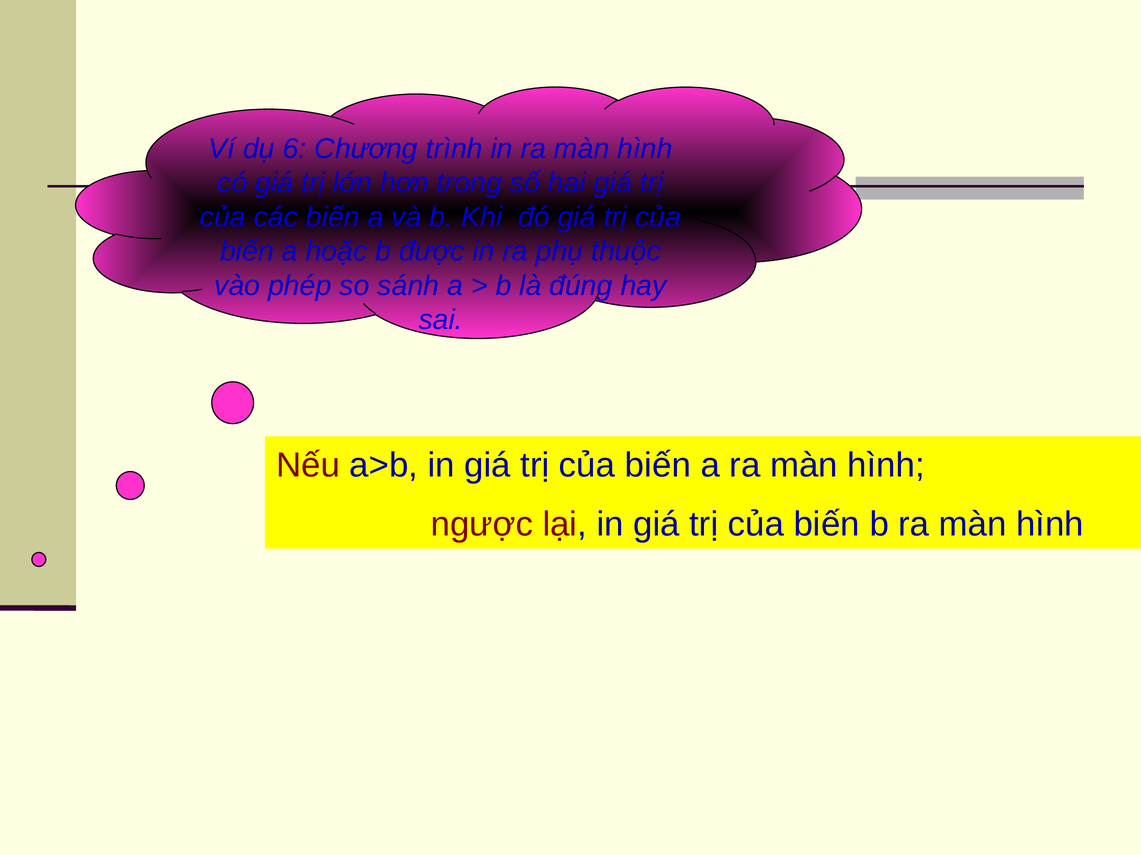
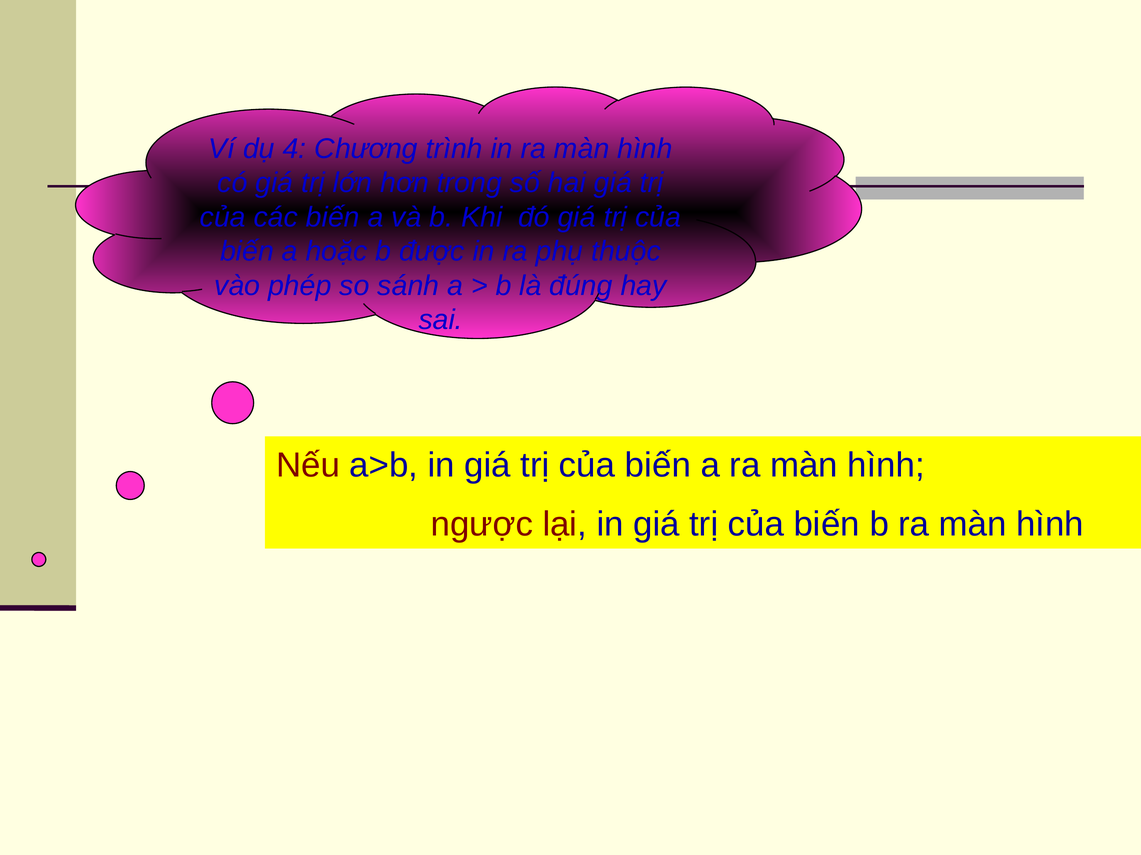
6: 6 -> 4
